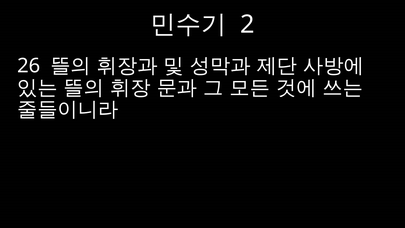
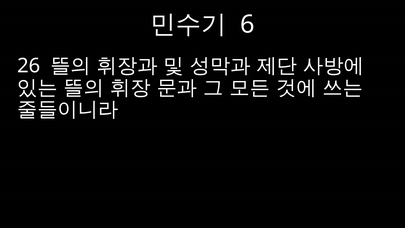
2: 2 -> 6
